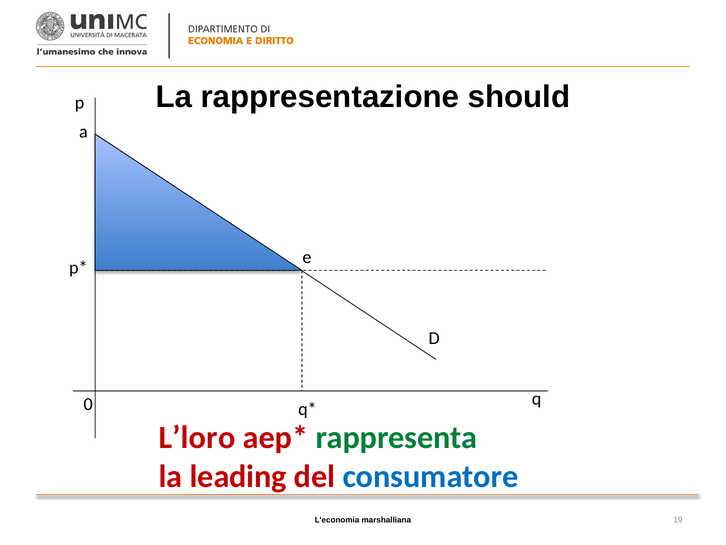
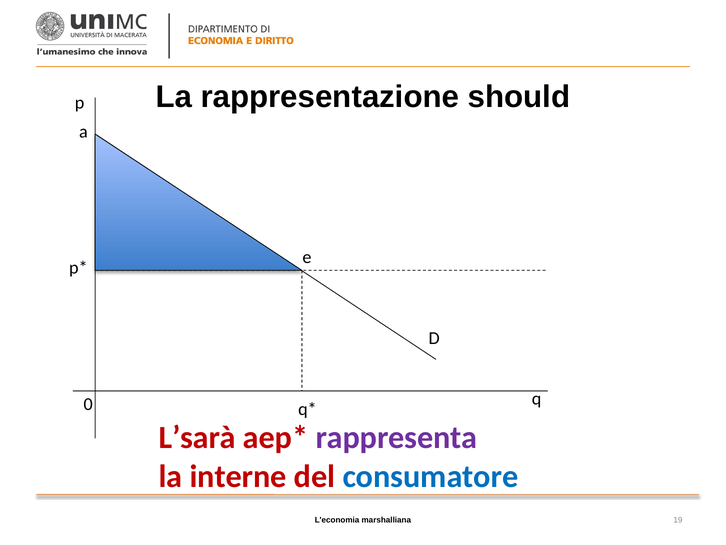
L’loro: L’loro -> L’sarà
rappresenta colour: green -> purple
leading: leading -> interne
